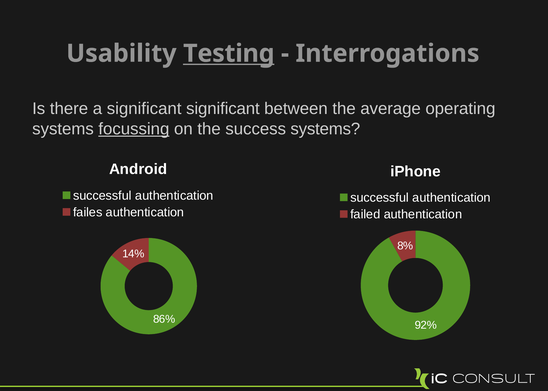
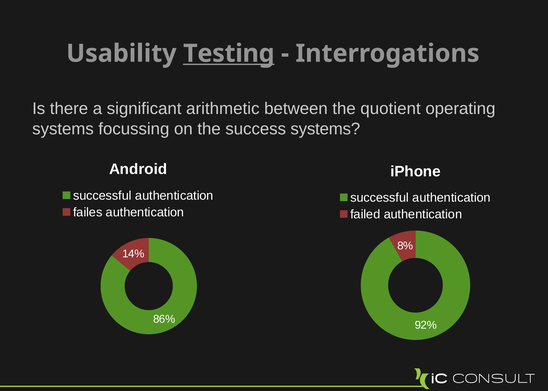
significant significant: significant -> arithmetic
average: average -> quotient
focussing underline: present -> none
